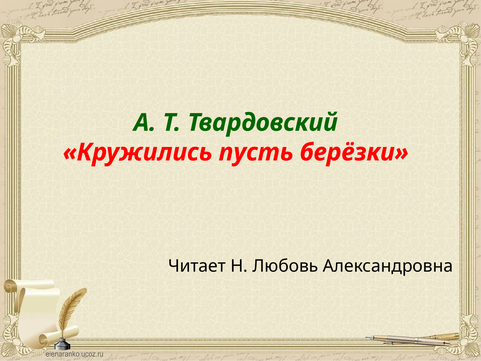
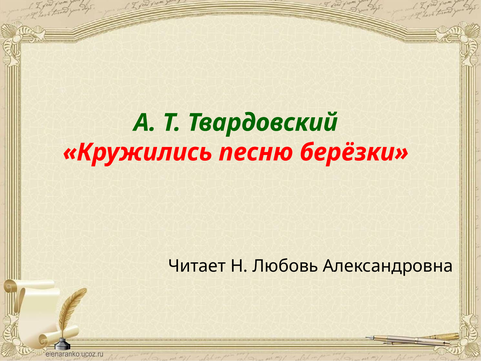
пусть: пусть -> песню
